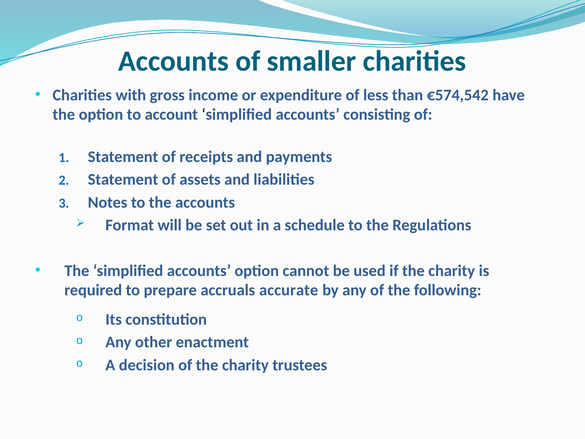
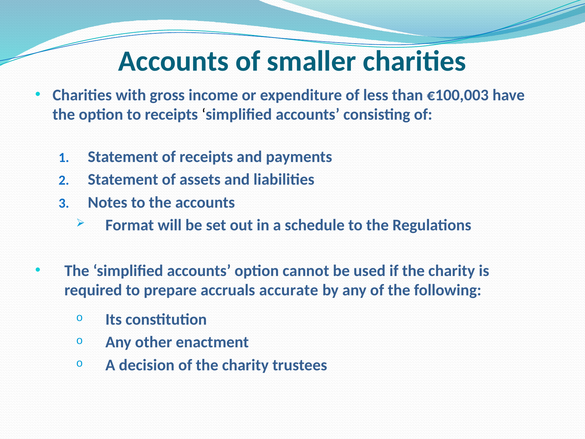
€574,542: €574,542 -> €100,003
to account: account -> receipts
